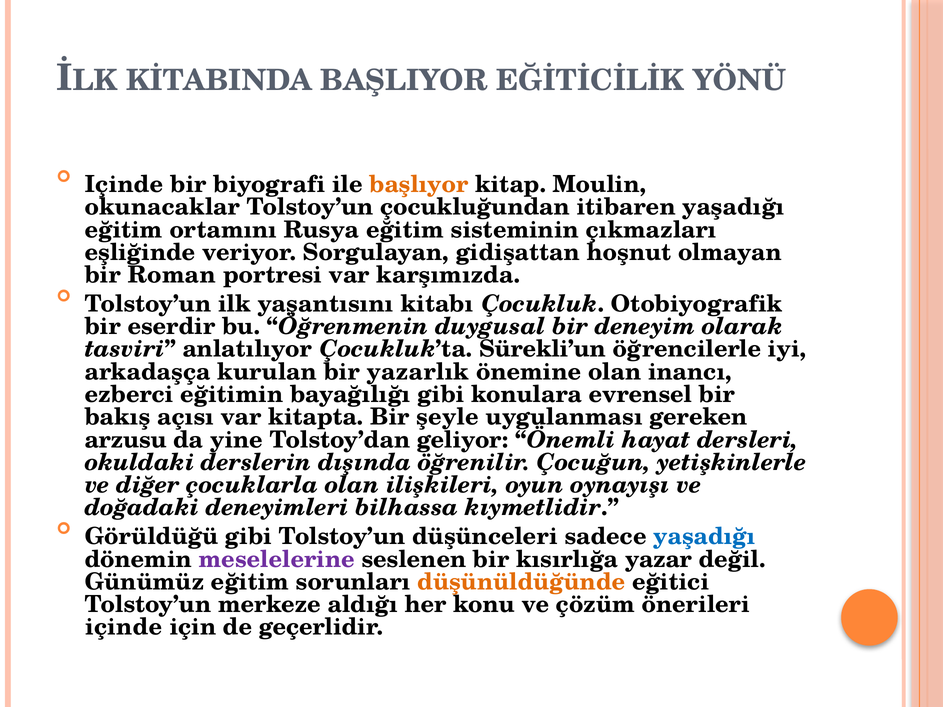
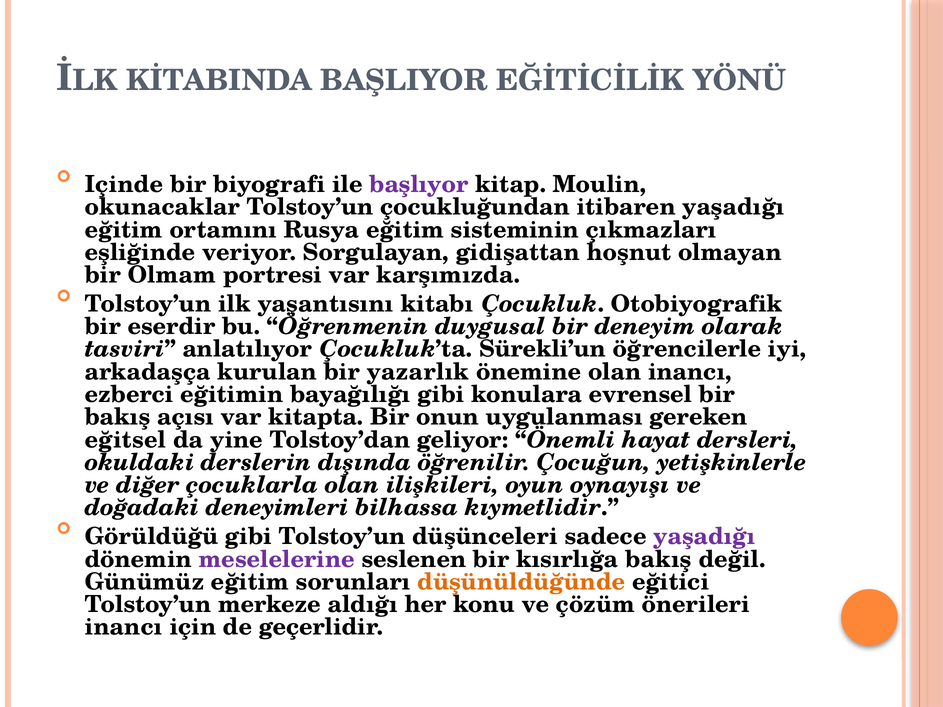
başlıyor colour: orange -> purple
Roman: Roman -> Olmam
şeyle: şeyle -> onun
arzusu: arzusu -> eğitsel
yaşadığı at (704, 537) colour: blue -> purple
kısırlığa yazar: yazar -> bakış
içinde at (124, 627): içinde -> inancı
